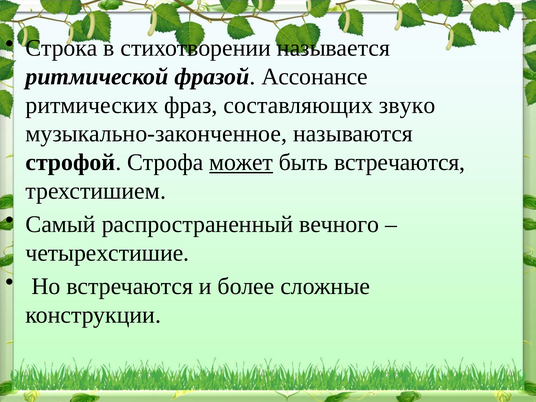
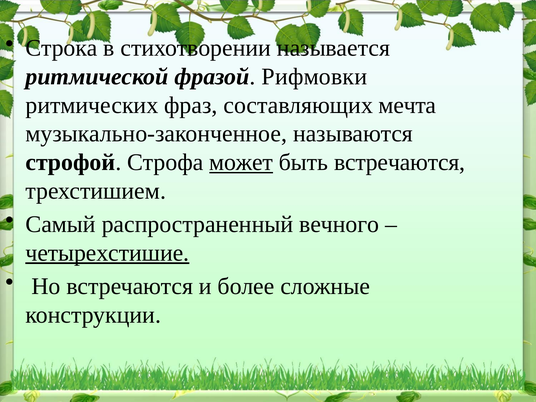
Ассонансе: Ассонансе -> Рифмовки
звуко: звуко -> мечта
четырехстишие underline: none -> present
